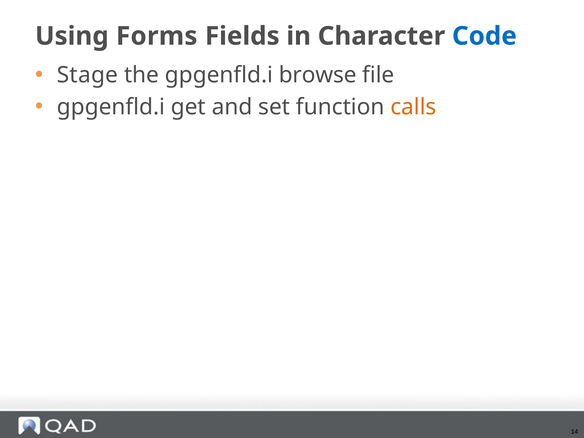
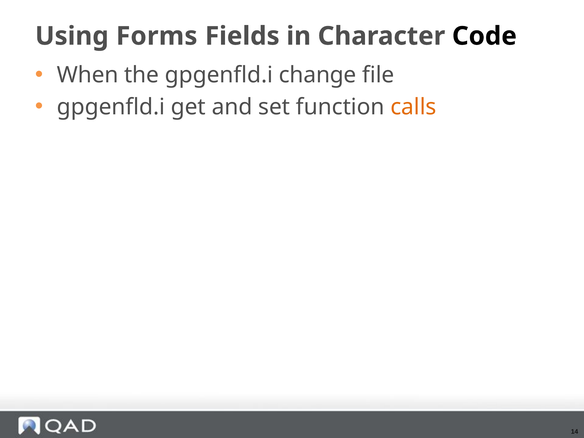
Code colour: blue -> black
Stage: Stage -> When
browse: browse -> change
